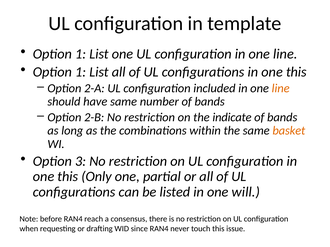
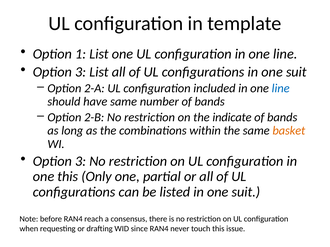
1 at (81, 72): 1 -> 3
configurations in one this: this -> suit
line at (281, 88) colour: orange -> blue
listed in one will: will -> suit
